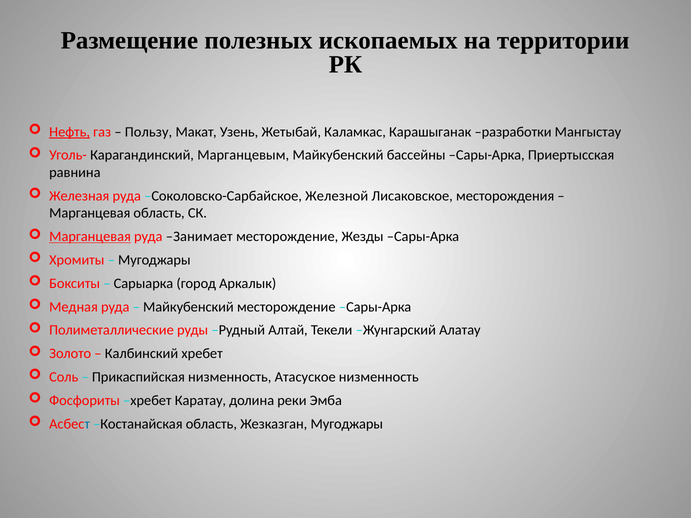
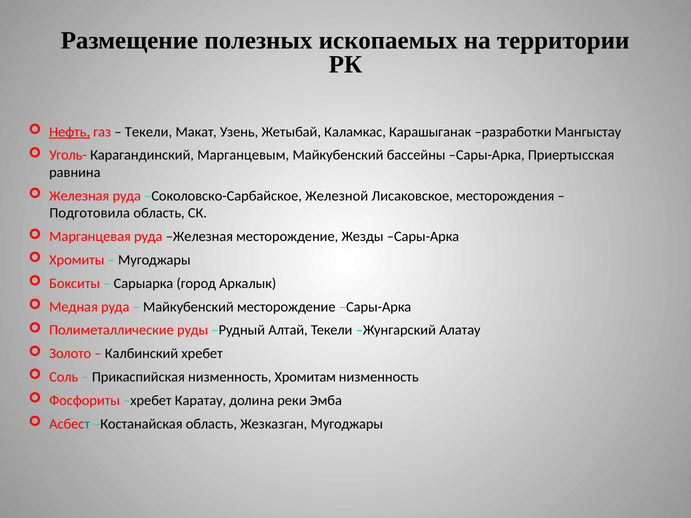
Пользу at (148, 132): Пользу -> Текели
Марганцевая at (90, 213): Марганцевая -> Подготовила
Марганцевая at (90, 237) underline: present -> none
руда Занимает: Занимает -> Железная
Атасуское: Атасуское -> Хромитам
